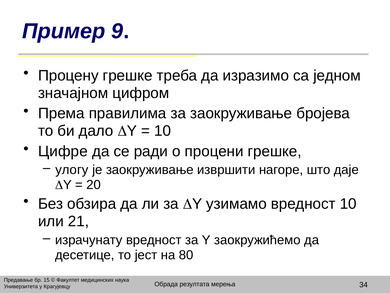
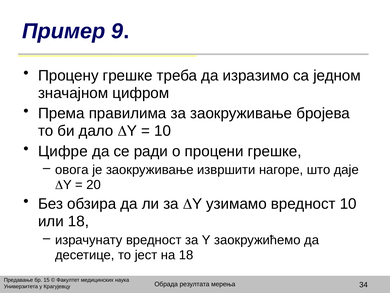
улогу: улогу -> овога
или 21: 21 -> 18
на 80: 80 -> 18
